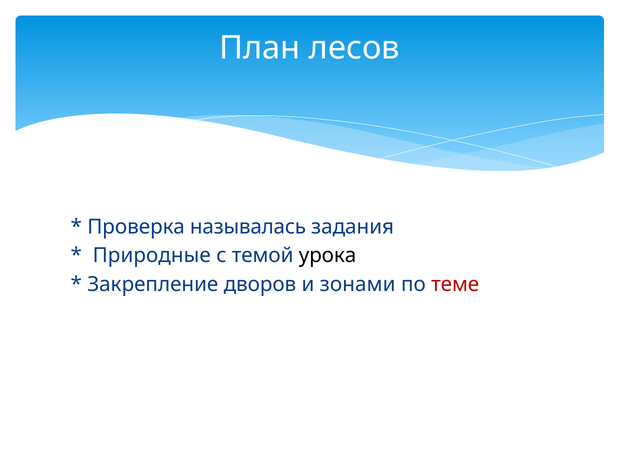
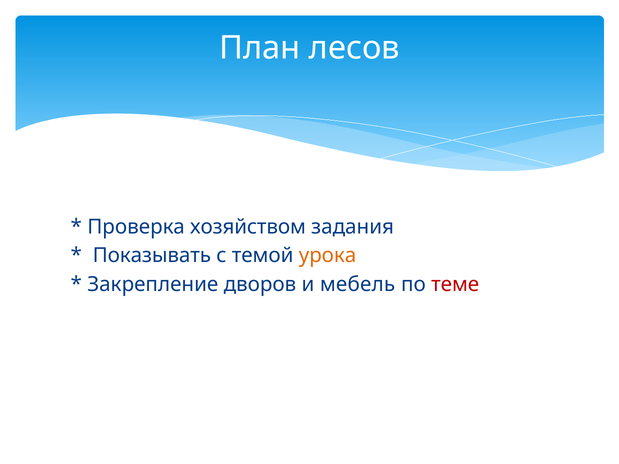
называлась: называлась -> хозяйством
Природные: Природные -> Показывать
урока colour: black -> orange
зонами: зонами -> мебель
